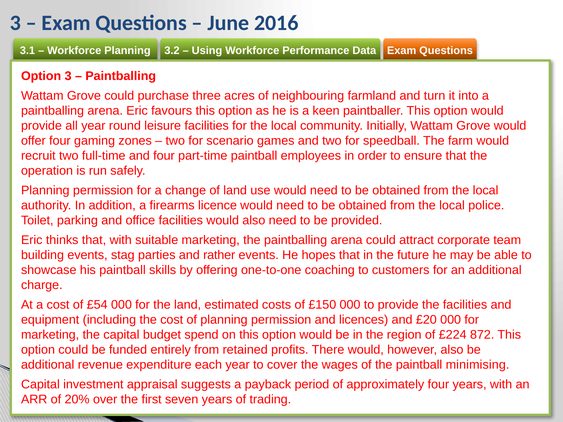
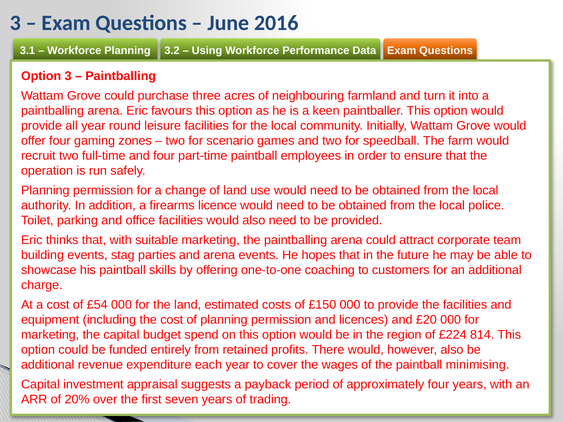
and rather: rather -> arena
872: 872 -> 814
